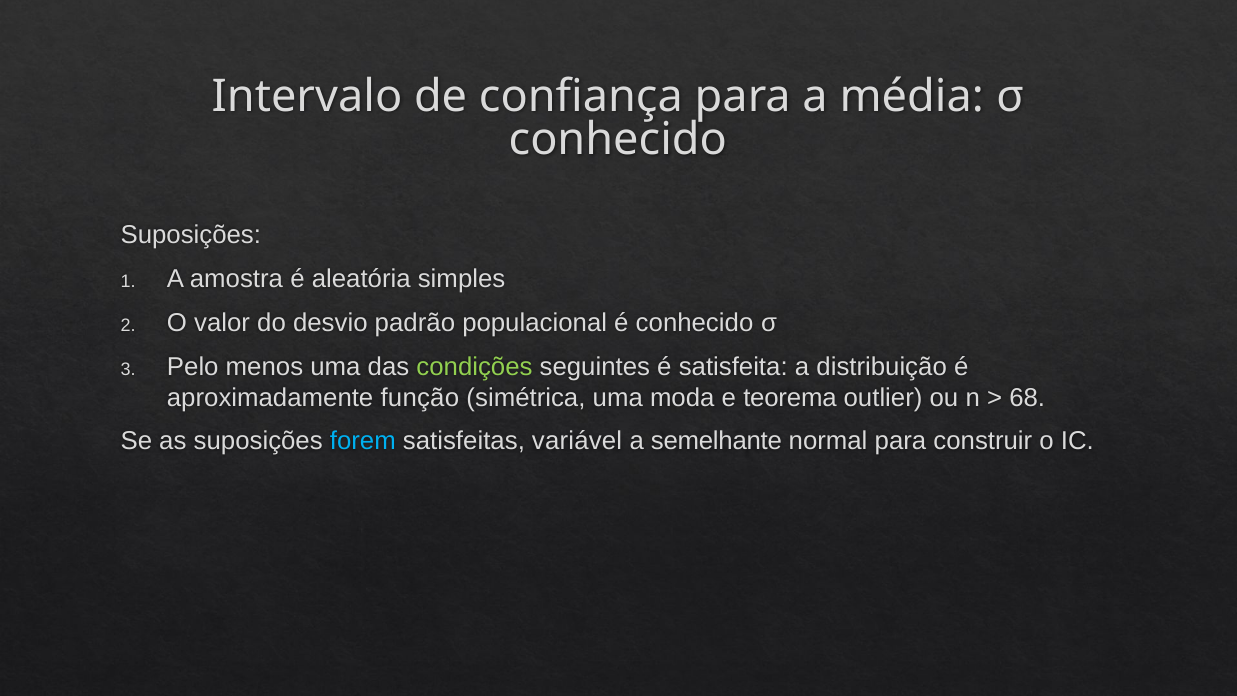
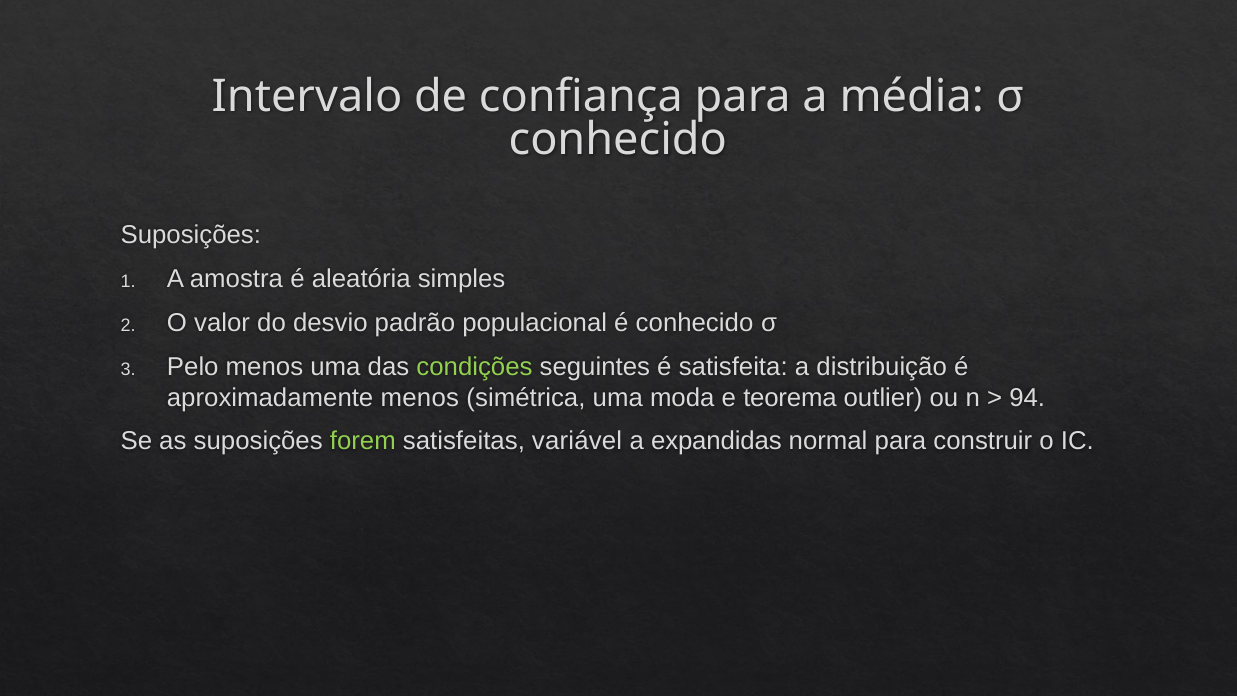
aproximadamente função: função -> menos
68: 68 -> 94
forem colour: light blue -> light green
semelhante: semelhante -> expandidas
